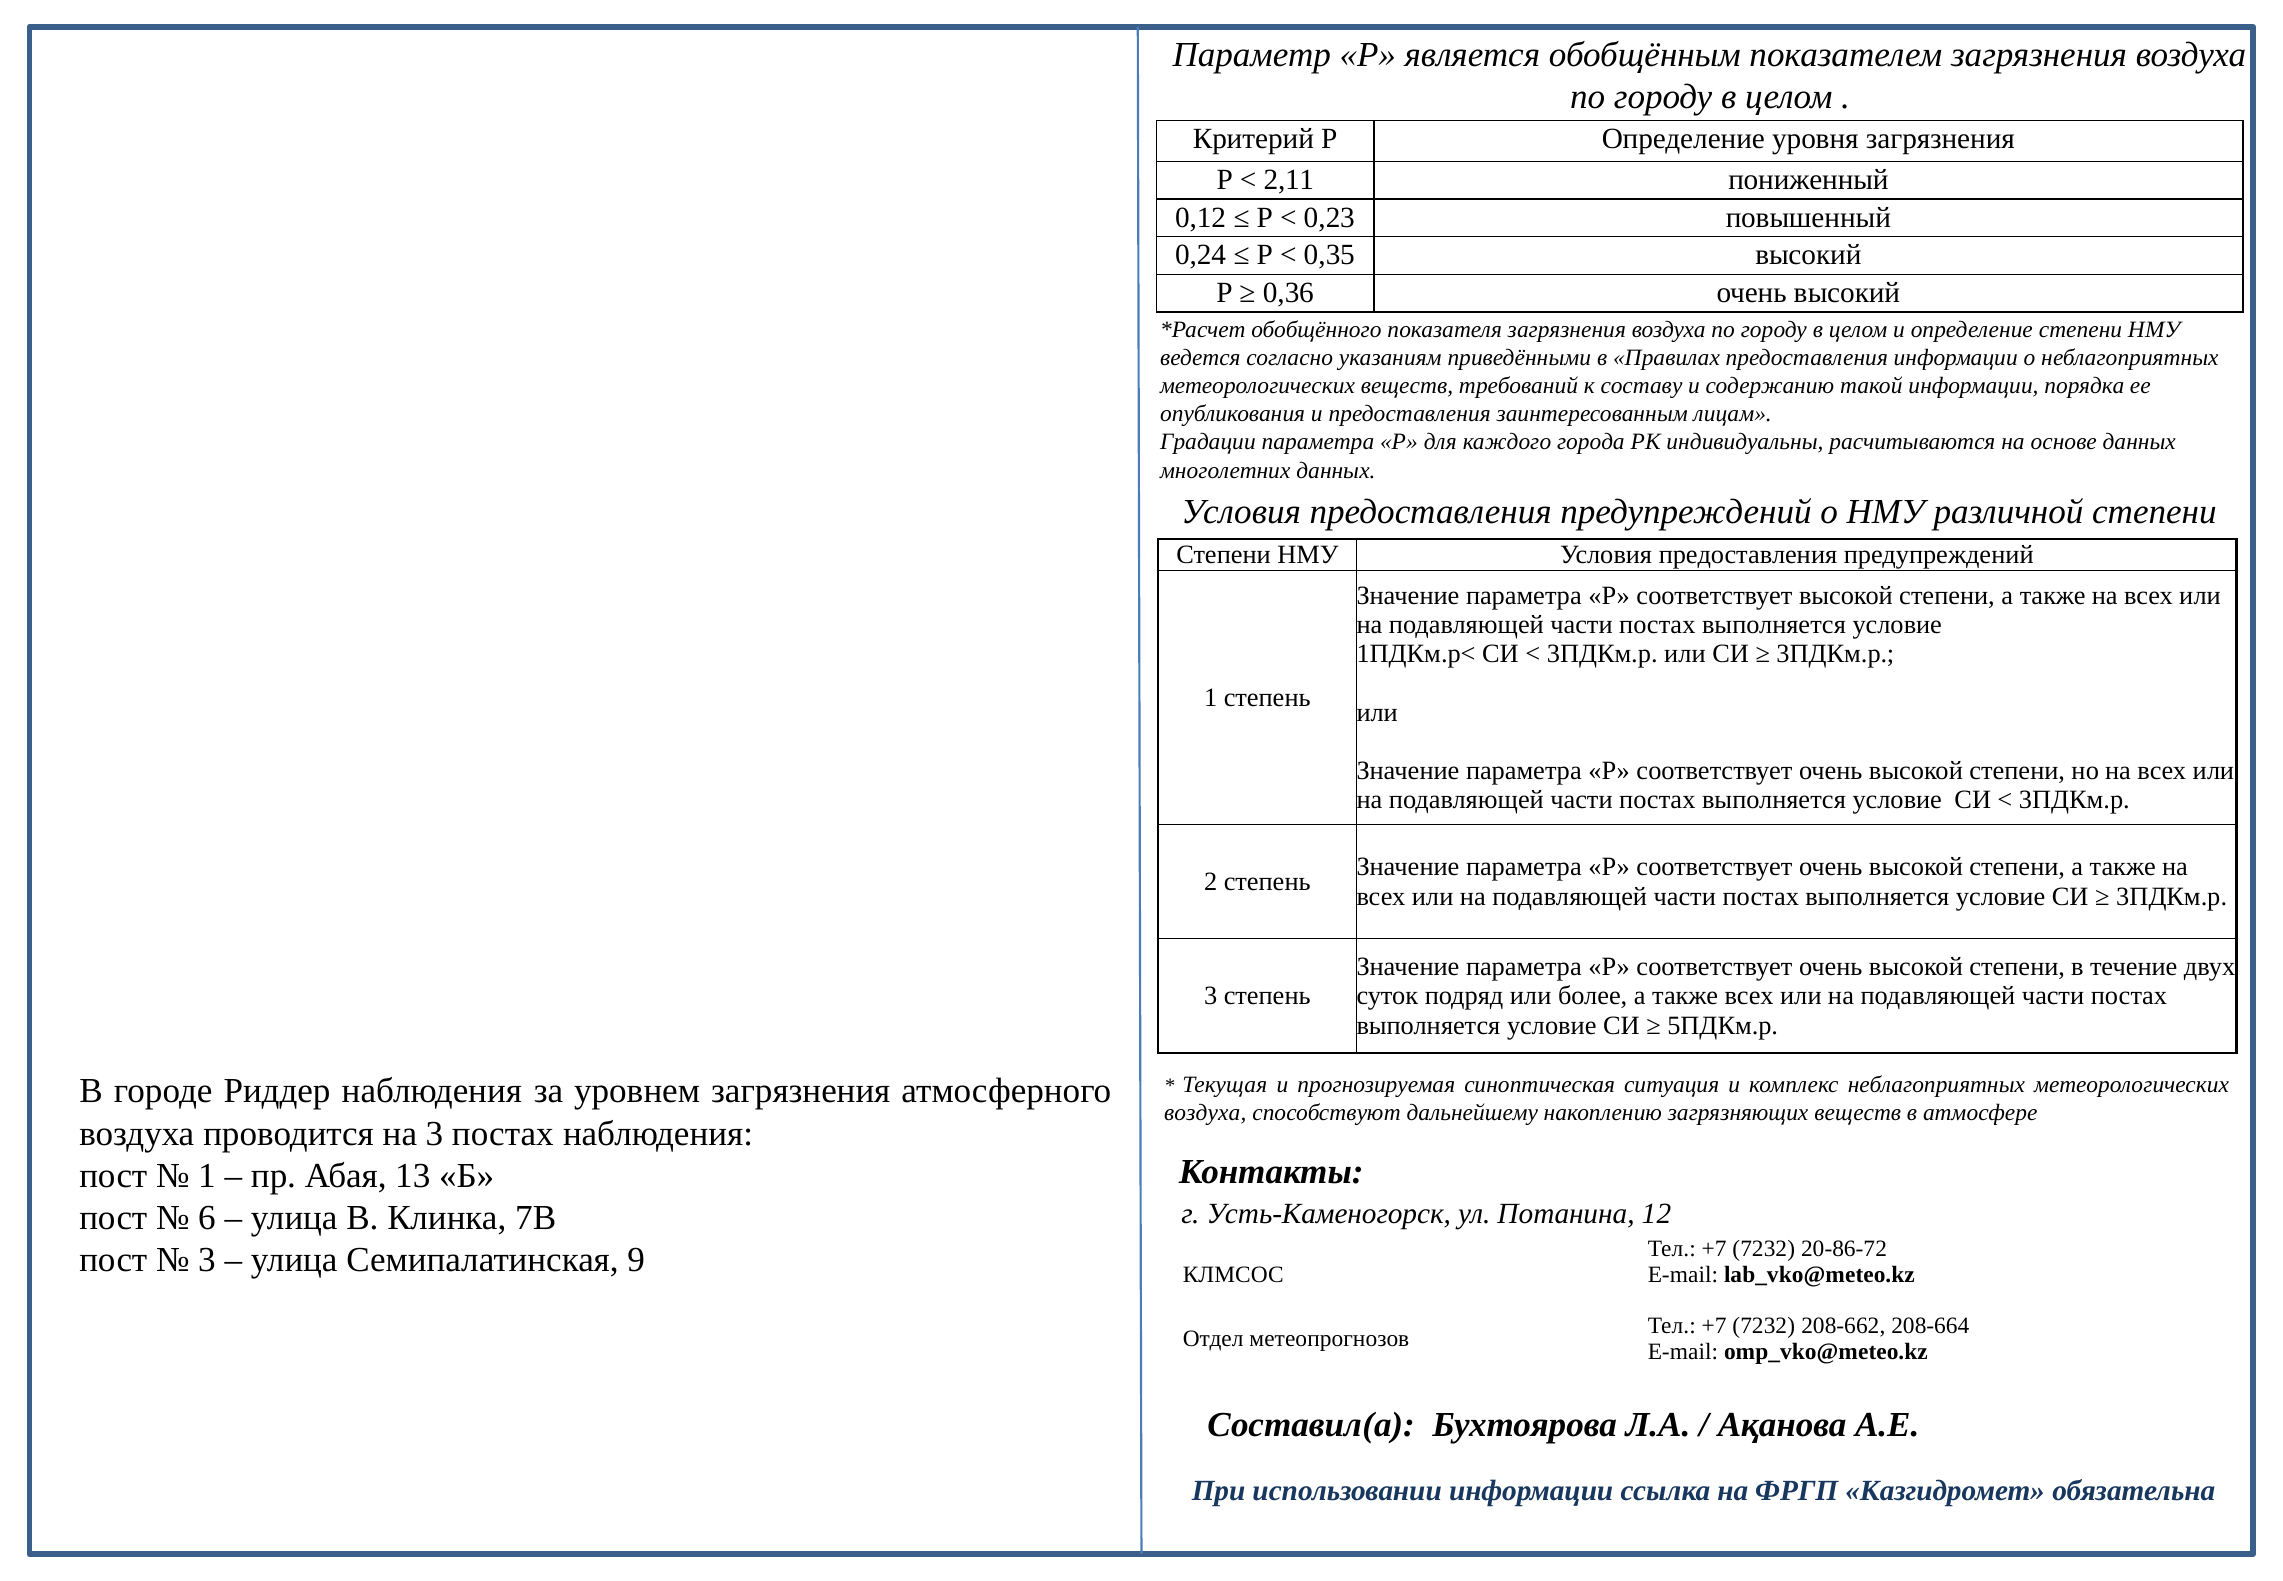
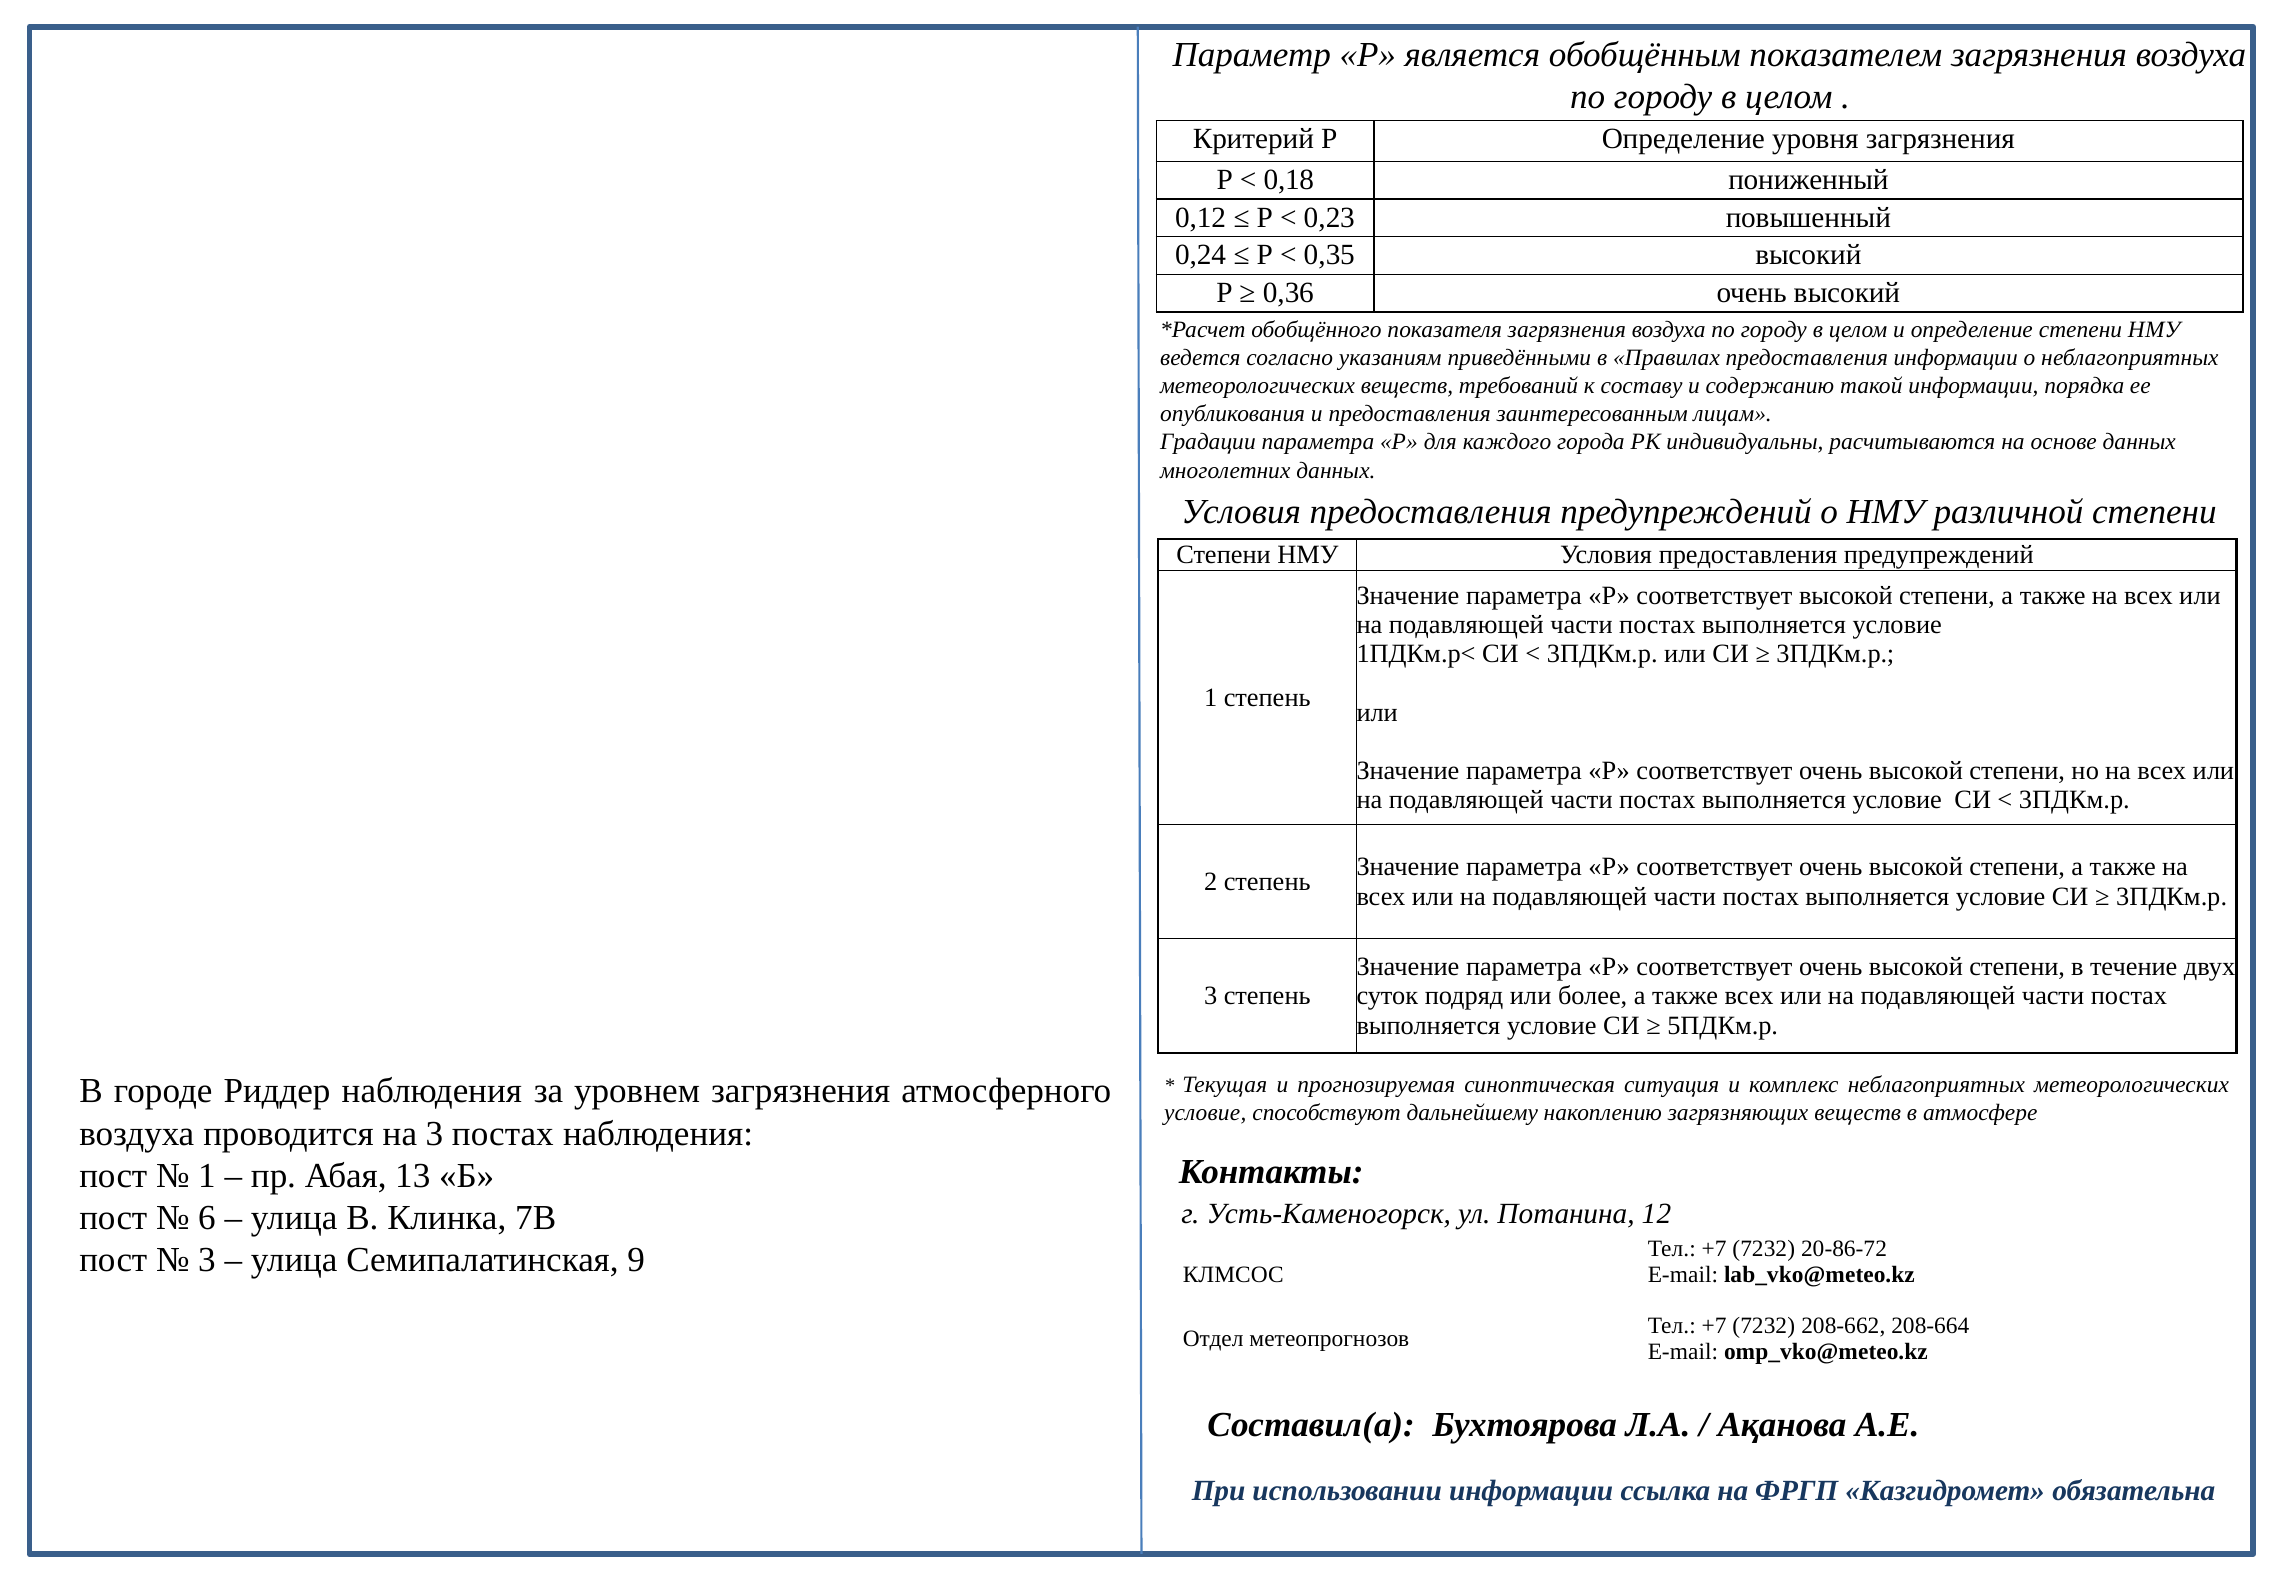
2,11: 2,11 -> 0,18
воздуха at (1205, 1112): воздуха -> условие
